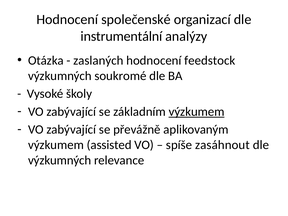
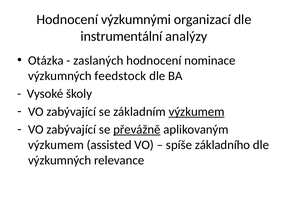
společenské: společenské -> výzkumnými
feedstock: feedstock -> nominace
soukromé: soukromé -> feedstock
převážně underline: none -> present
zasáhnout: zasáhnout -> základního
